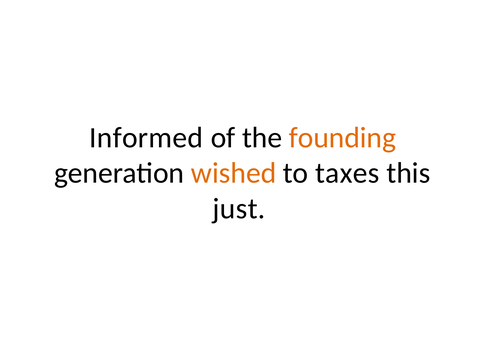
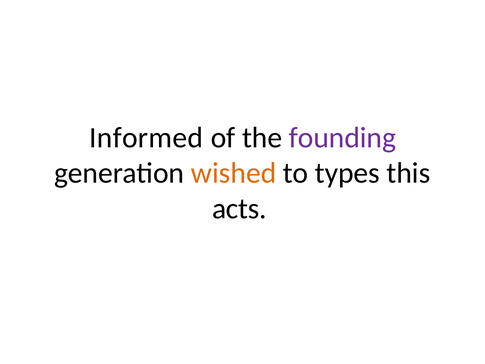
founding colour: orange -> purple
taxes: taxes -> types
just: just -> acts
